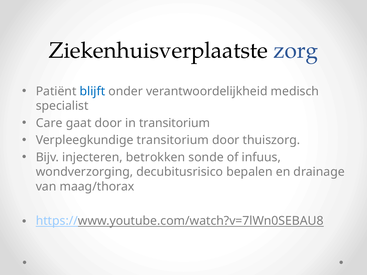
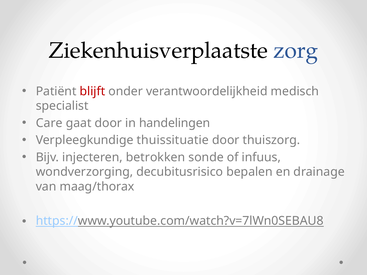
blijft colour: blue -> red
in transitorium: transitorium -> handelingen
Verpleegkundige transitorium: transitorium -> thuissituatie
